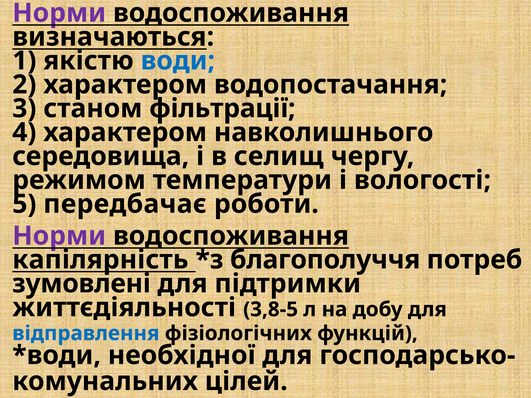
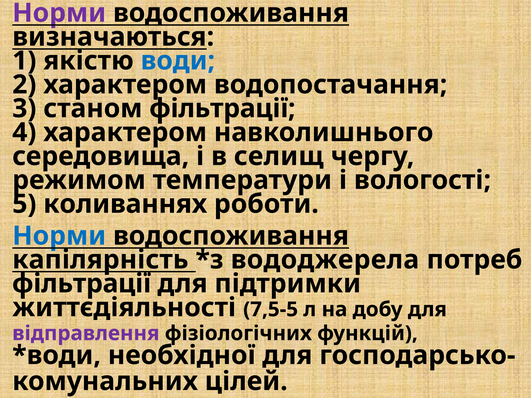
передбачає: передбачає -> коливаннях
Норми at (59, 236) colour: purple -> blue
благополуччя: благополуччя -> вододжерела
зумовлені at (81, 284): зумовлені -> фільтрації
3,8-5: 3,8-5 -> 7,5-5
відправлення colour: blue -> purple
